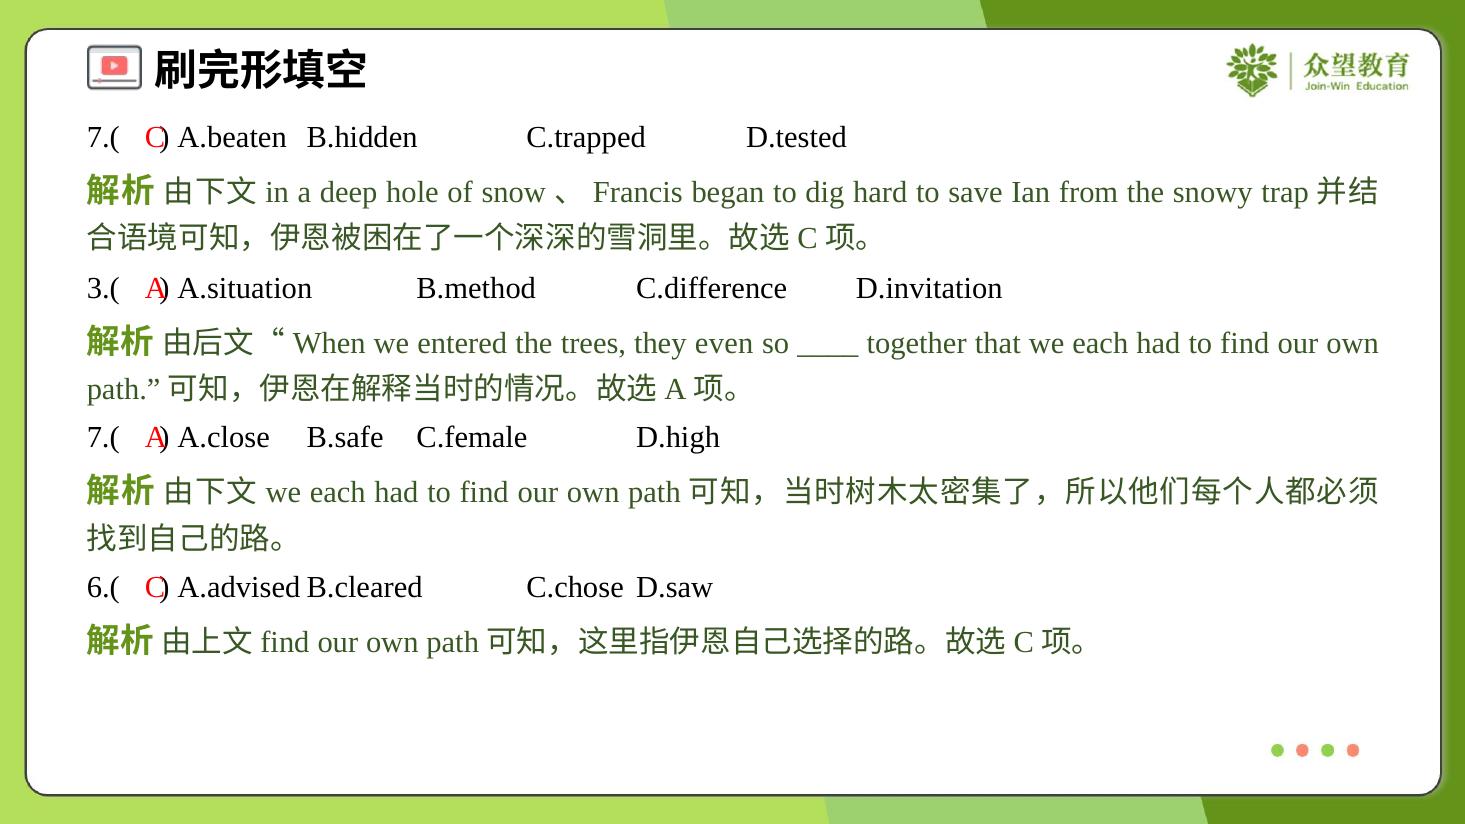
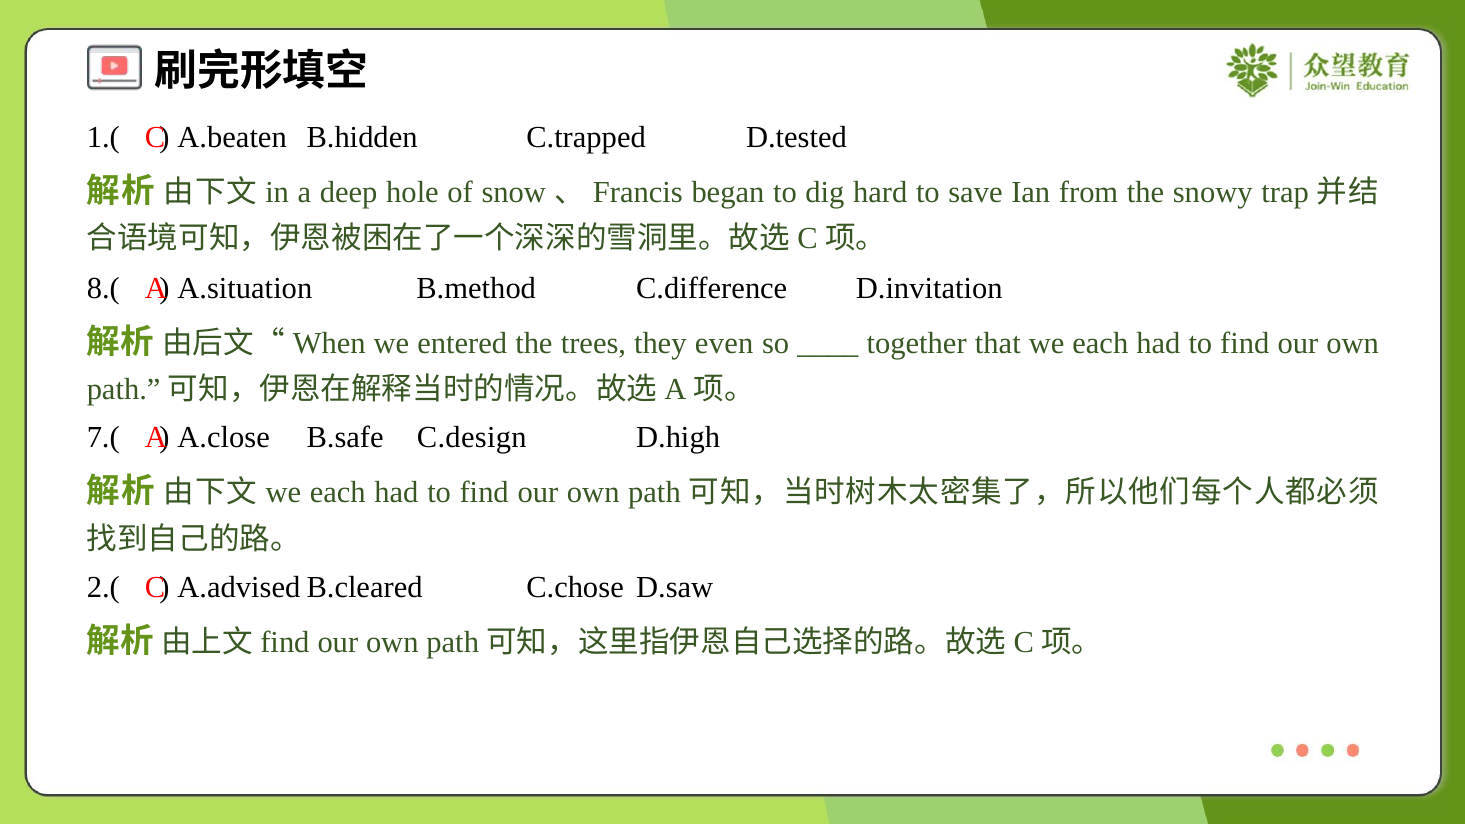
7.( at (103, 137): 7.( -> 1.(
3.(: 3.( -> 8.(
C.female: C.female -> C.design
6.(: 6.( -> 2.(
